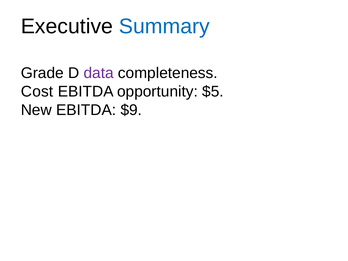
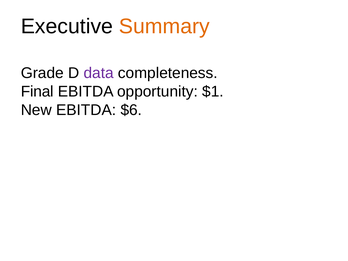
Summary colour: blue -> orange
Cost: Cost -> Final
$5: $5 -> $1
$9: $9 -> $6
